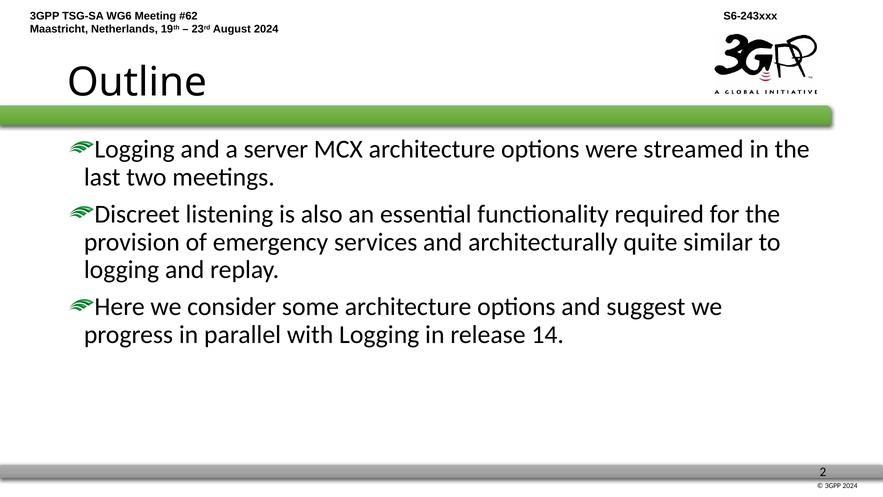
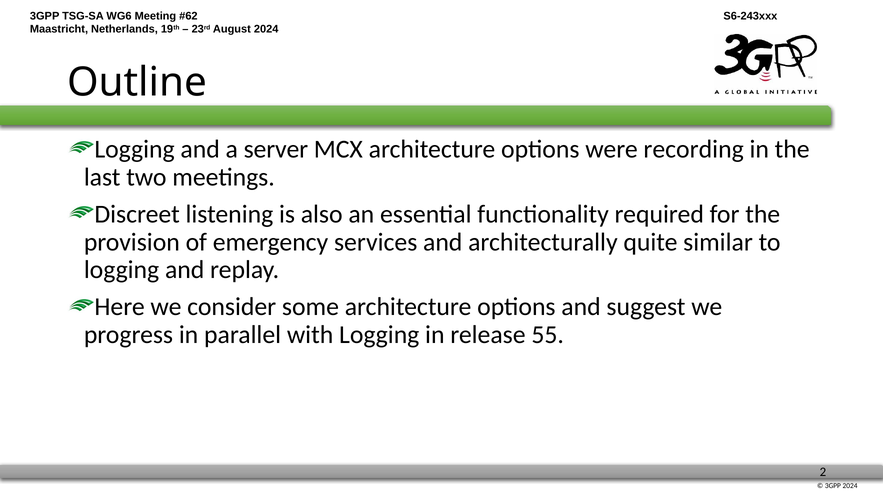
streamed: streamed -> recording
14: 14 -> 55
